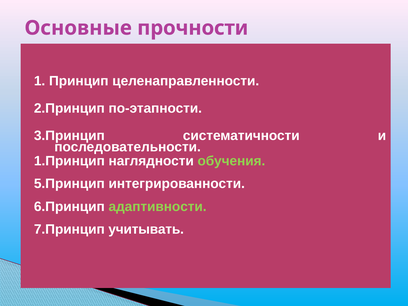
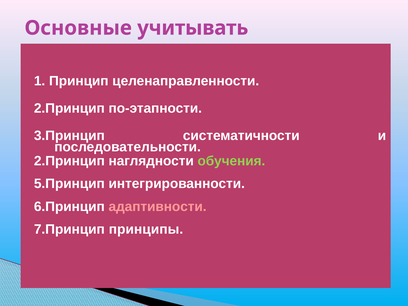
прочности: прочности -> учитывать
1.Принцип at (69, 161): 1.Принцип -> 2.Принцип
адаптивности colour: light green -> pink
учитывать: учитывать -> принципы
